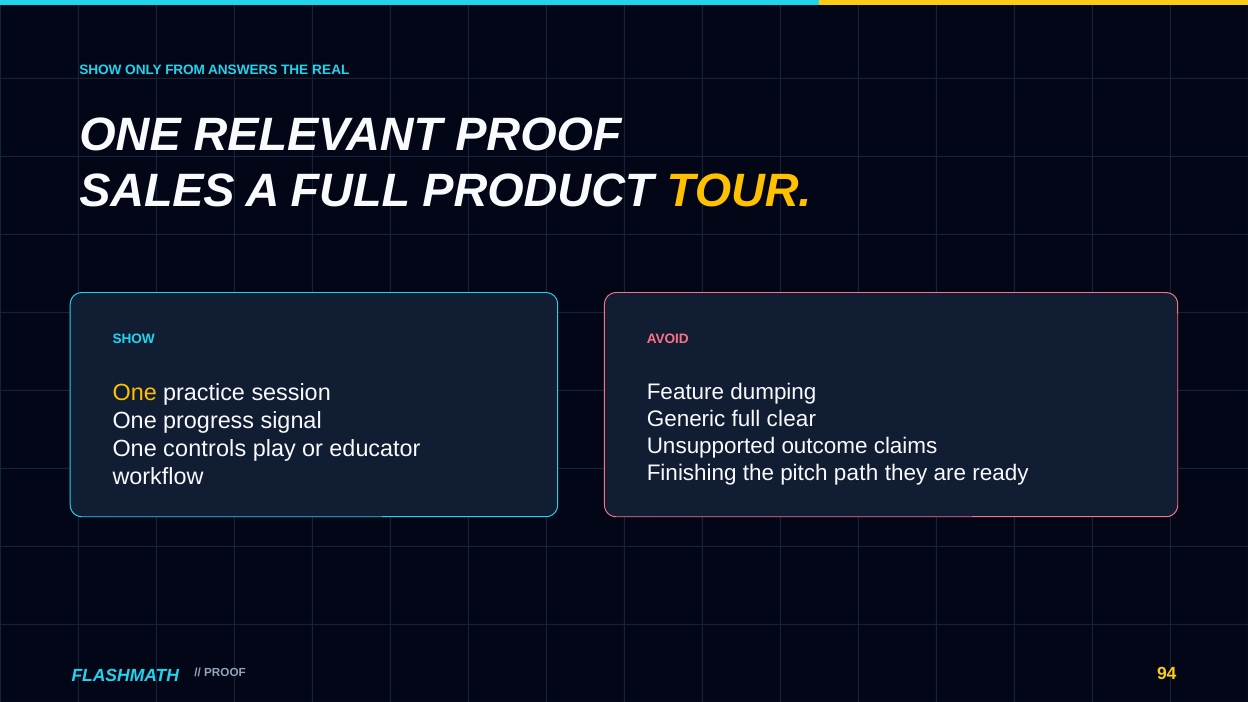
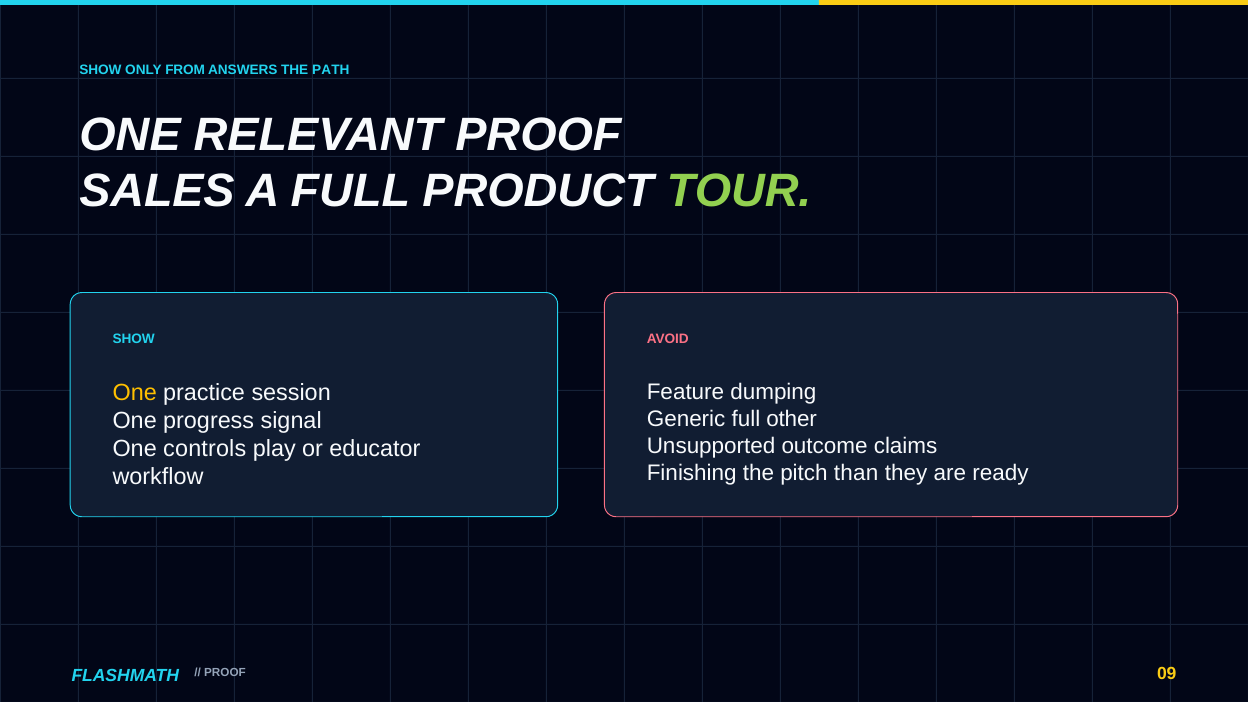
REAL: REAL -> PATH
TOUR colour: yellow -> light green
clear: clear -> other
path: path -> than
94: 94 -> 09
